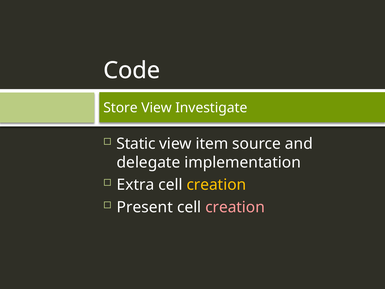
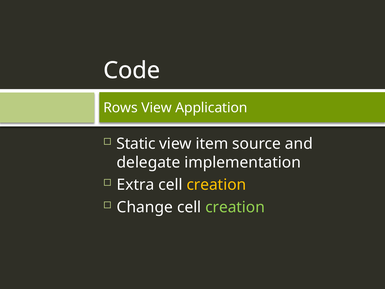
Store: Store -> Rows
Investigate: Investigate -> Application
Present: Present -> Change
creation at (235, 207) colour: pink -> light green
